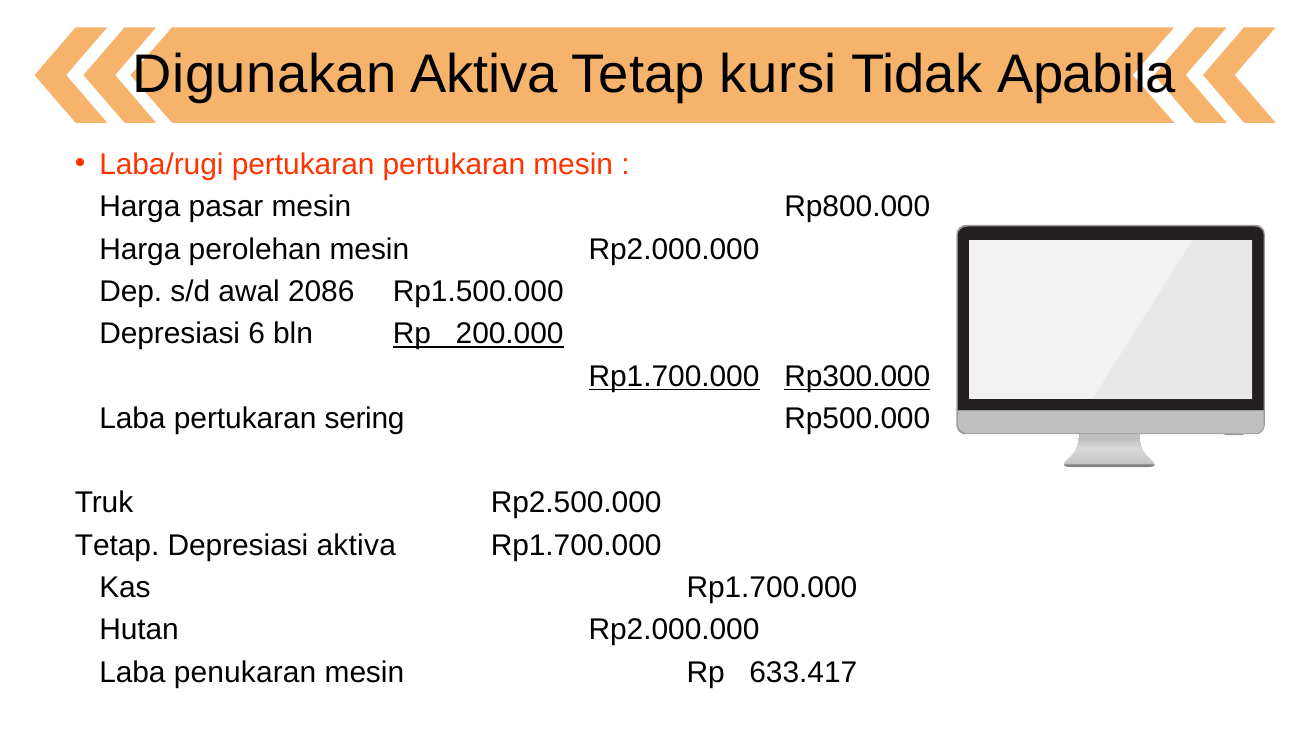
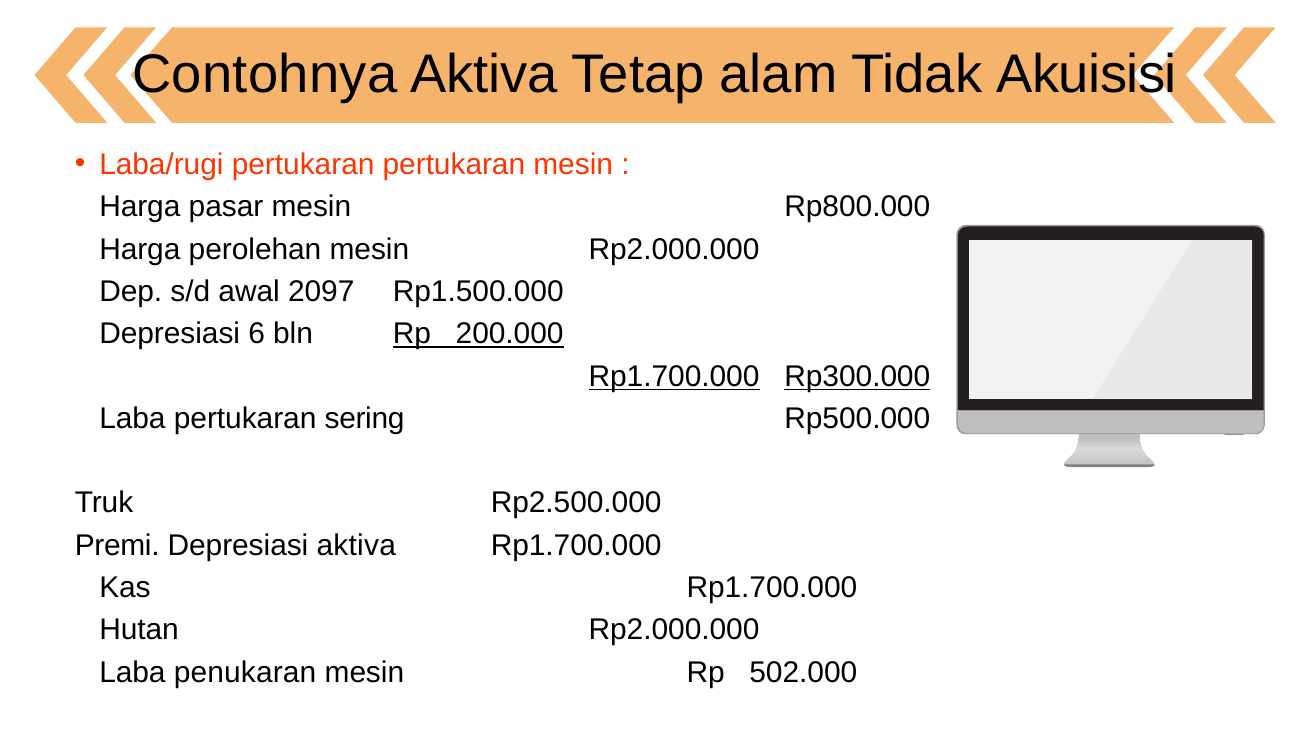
Digunakan: Digunakan -> Contohnya
kursi: kursi -> alam
Apabila: Apabila -> Akuisisi
2086: 2086 -> 2097
Tetap at (117, 545): Tetap -> Premi
633.417: 633.417 -> 502.000
